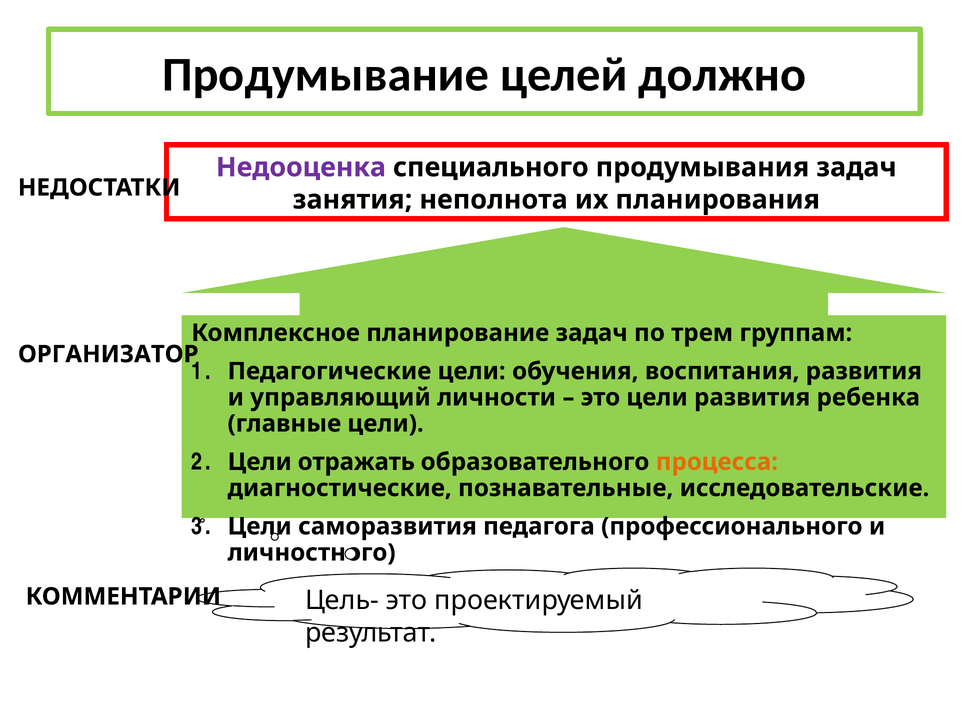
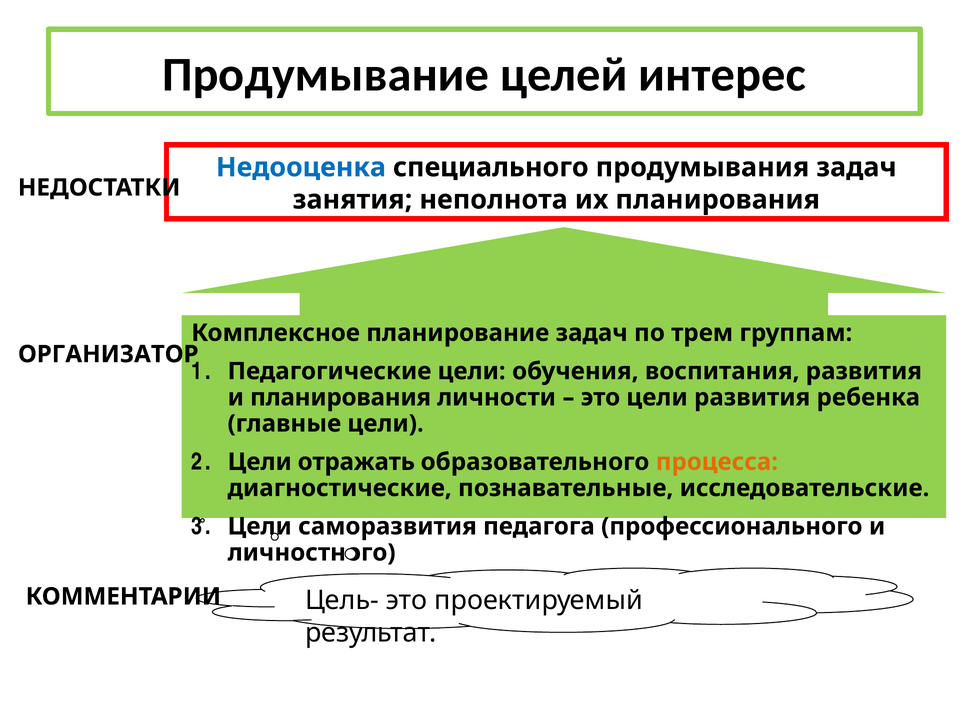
должно: должно -> интерес
Недооценка colour: purple -> blue
и управляющий: управляющий -> планирования
